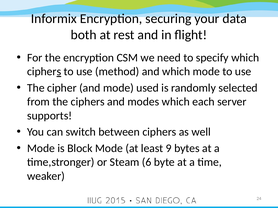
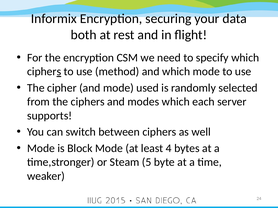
9: 9 -> 4
6: 6 -> 5
